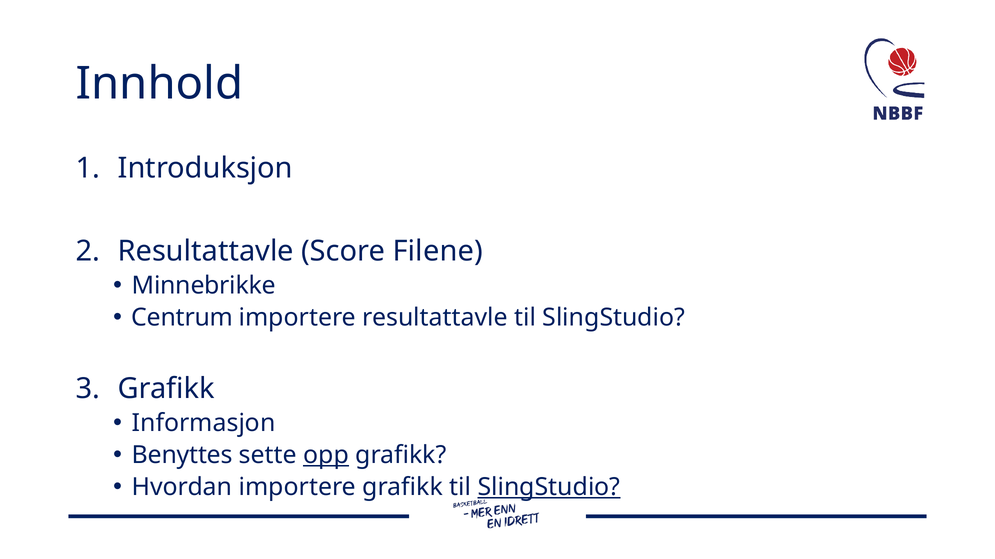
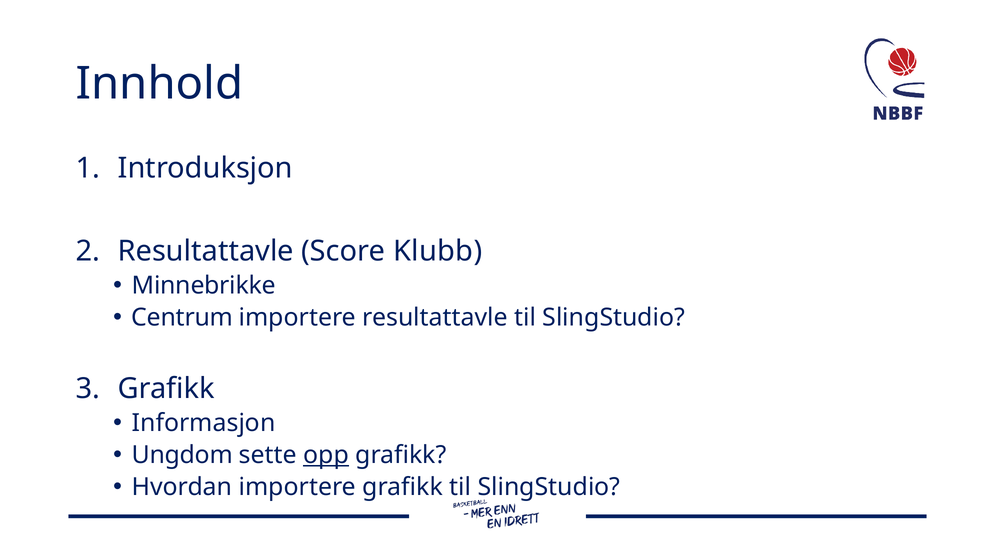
Filene: Filene -> Klubb
Benyttes: Benyttes -> Ungdom
SlingStudio at (549, 488) underline: present -> none
